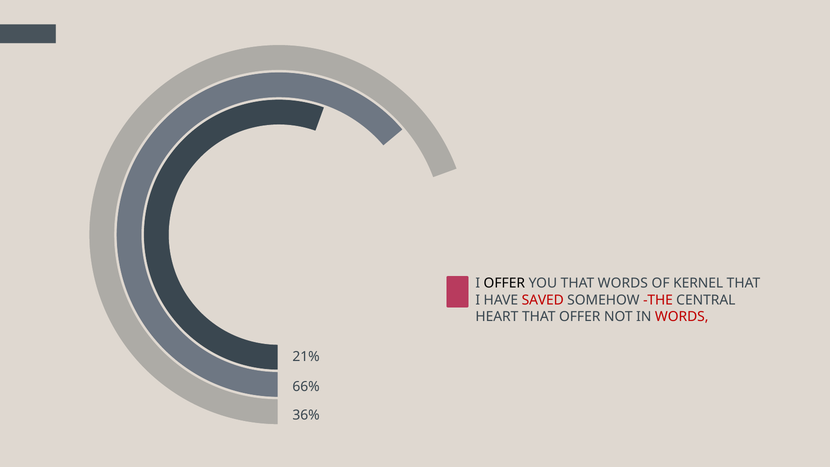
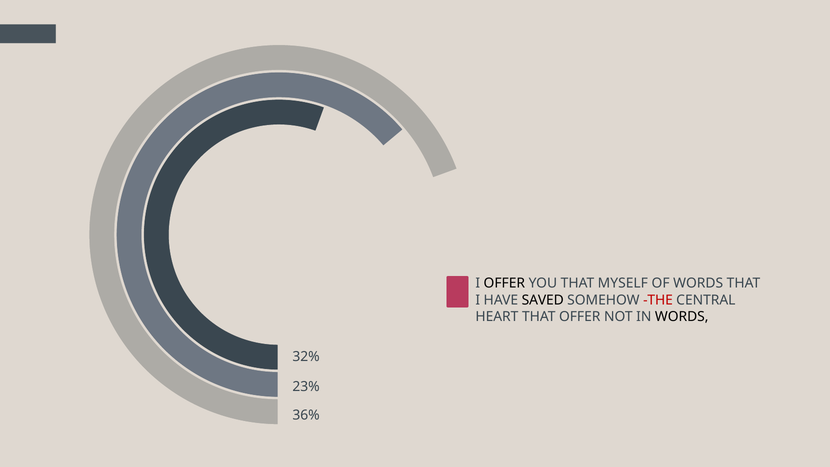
THAT WORDS: WORDS -> MYSELF
OF KERNEL: KERNEL -> WORDS
SAVED colour: red -> black
WORDS at (682, 316) colour: red -> black
21%: 21% -> 32%
66%: 66% -> 23%
